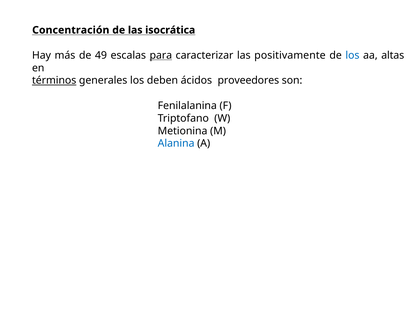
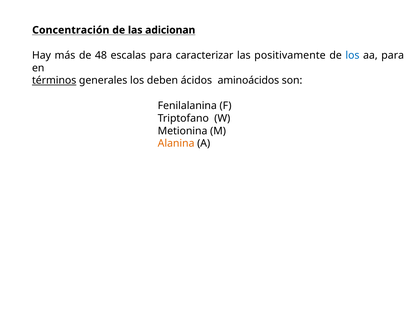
isocrática: isocrática -> adicionan
49: 49 -> 48
para at (161, 55) underline: present -> none
aa altas: altas -> para
proveedores: proveedores -> aminoácidos
Alanina colour: blue -> orange
